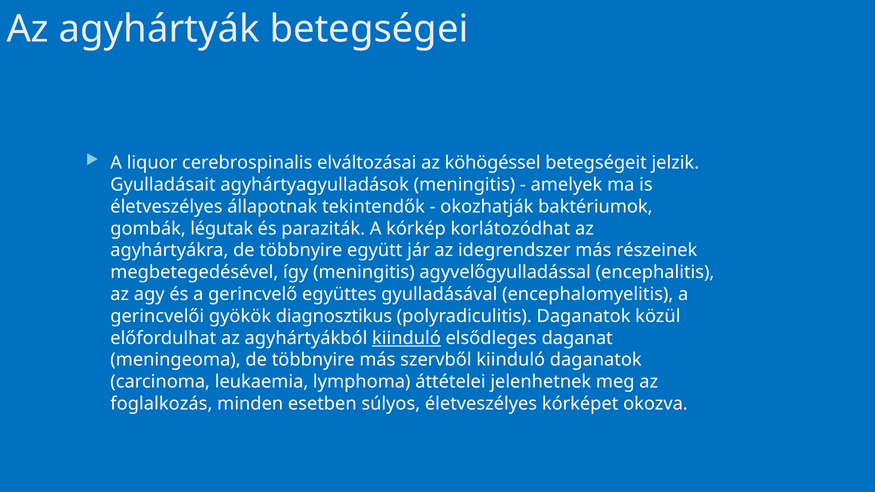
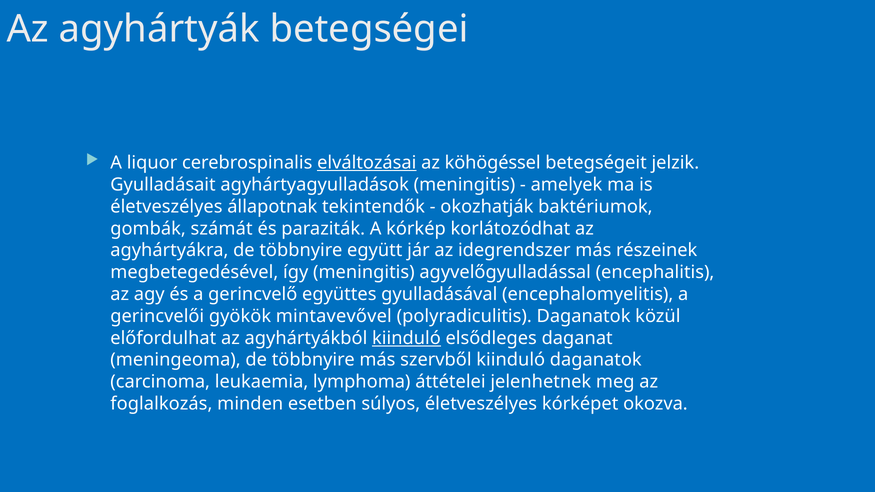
elváltozásai underline: none -> present
légutak: légutak -> számát
diagnosztikus: diagnosztikus -> mintavevővel
